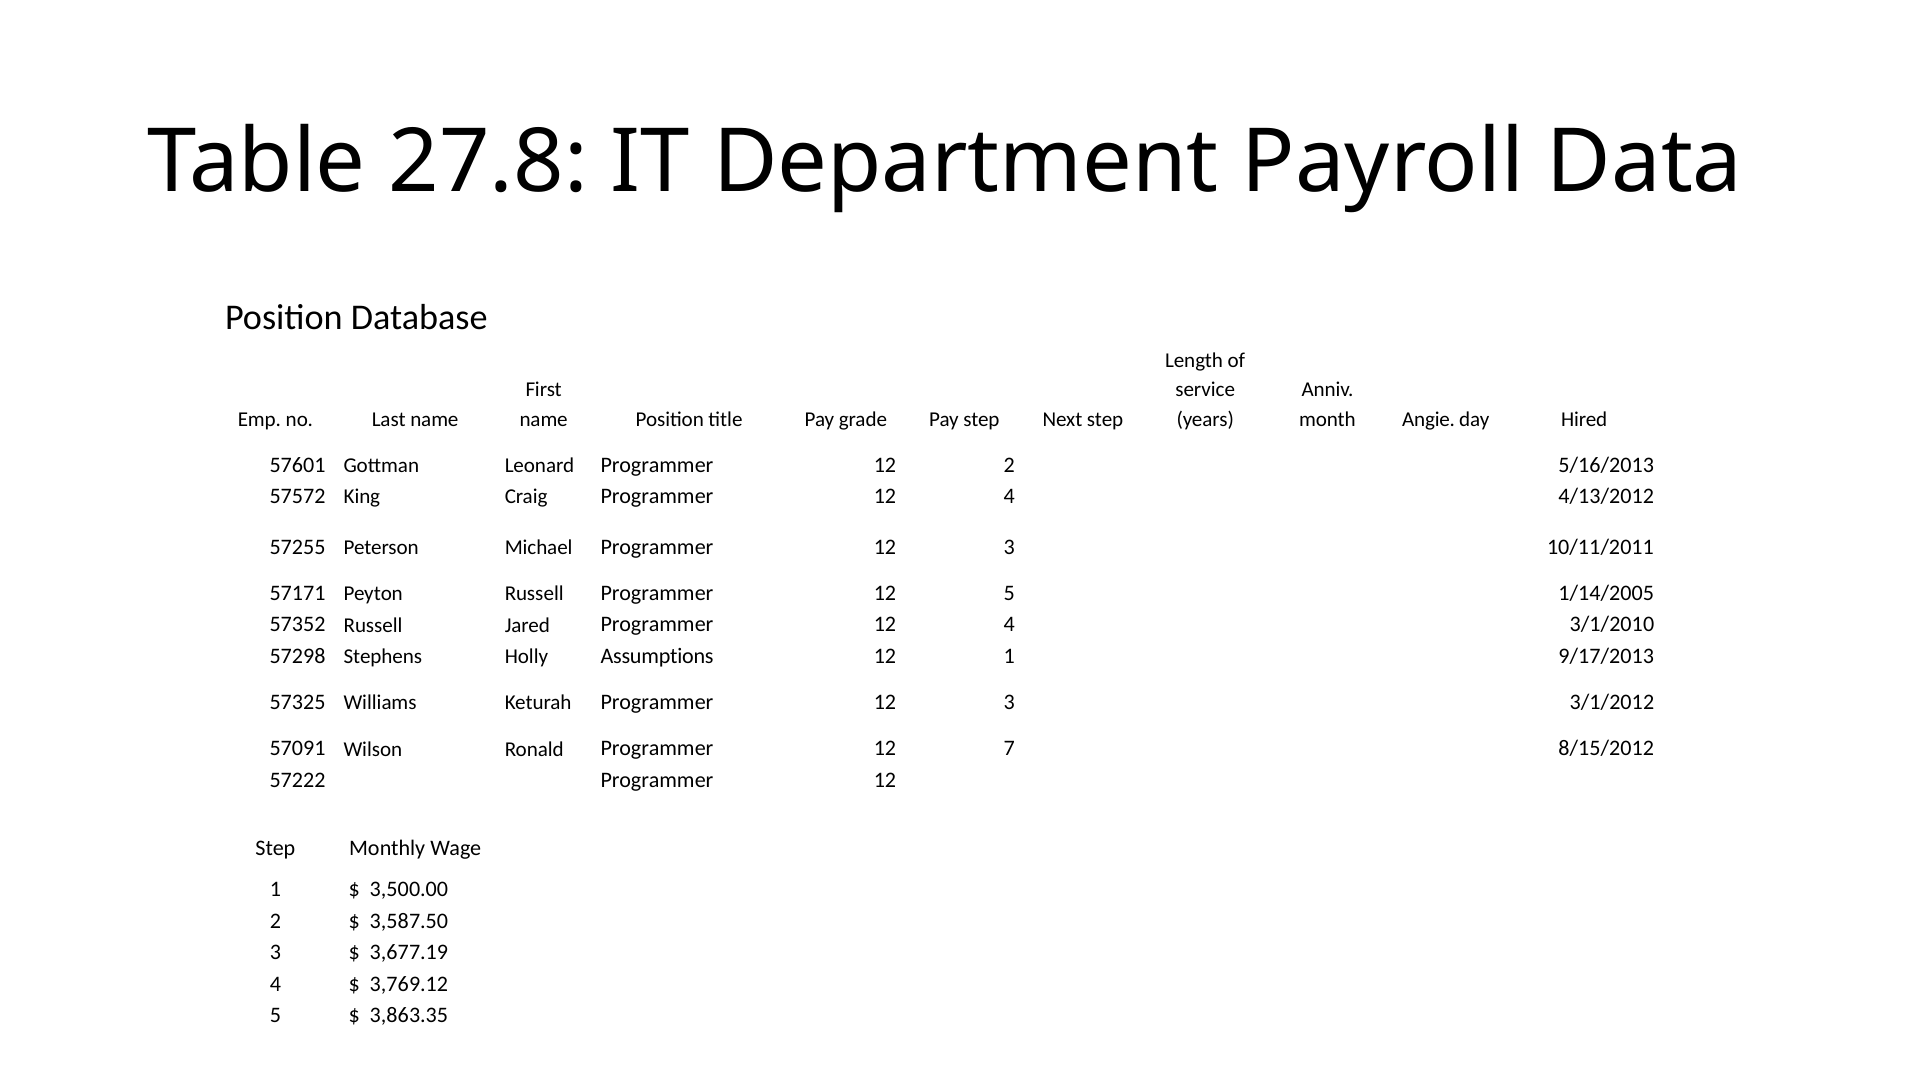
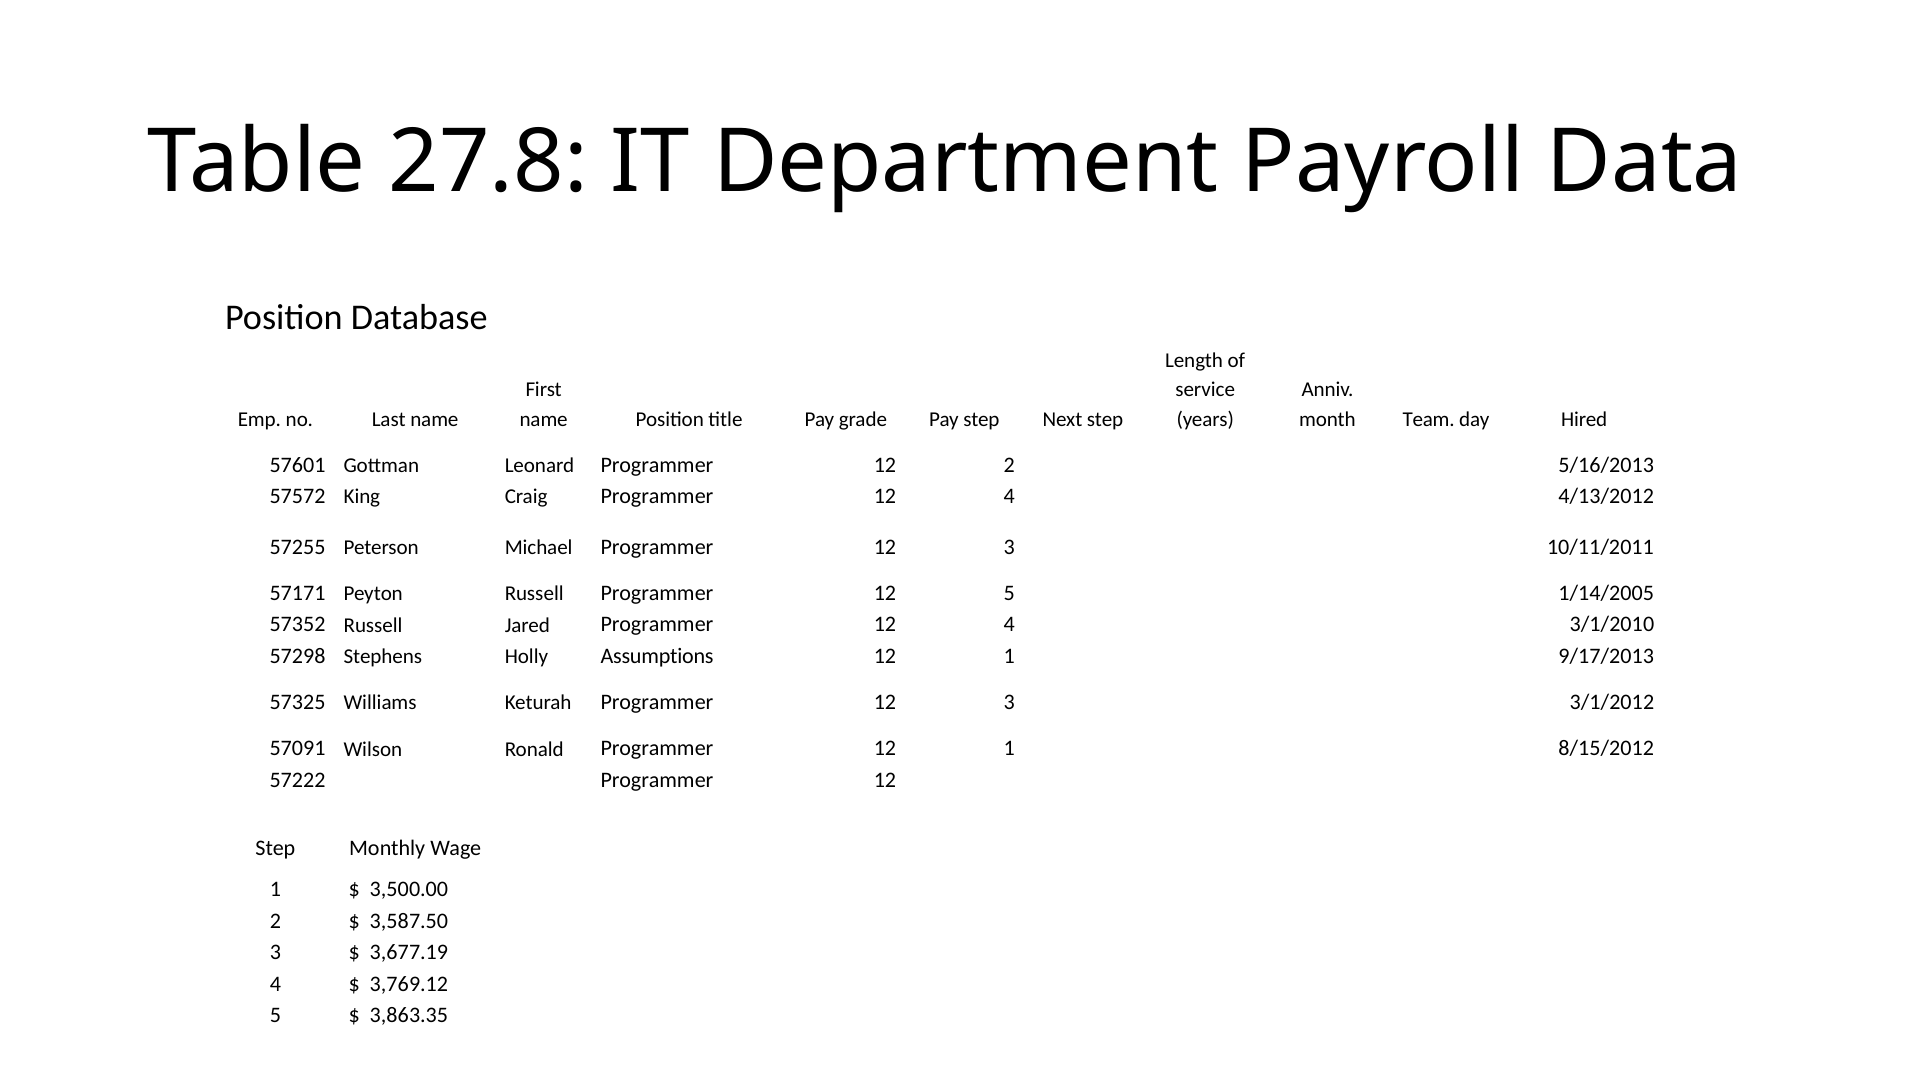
Angie: Angie -> Team
Programmer 12 7: 7 -> 1
